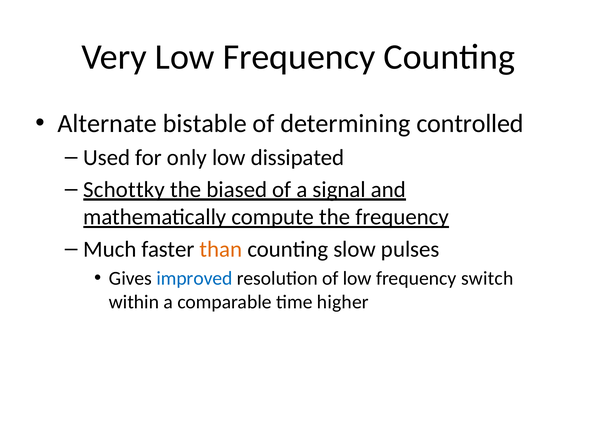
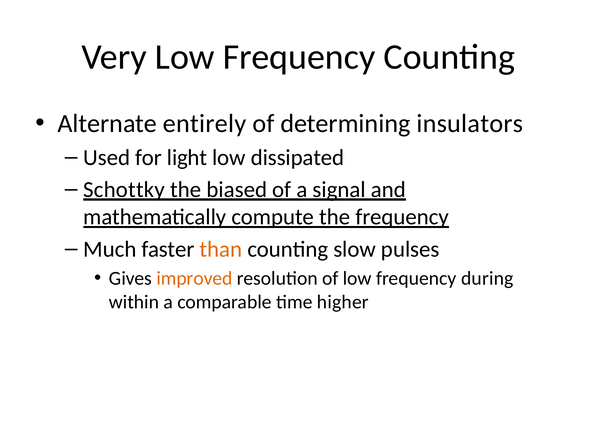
bistable: bistable -> entirely
controlled: controlled -> insulators
only: only -> light
improved colour: blue -> orange
switch: switch -> during
